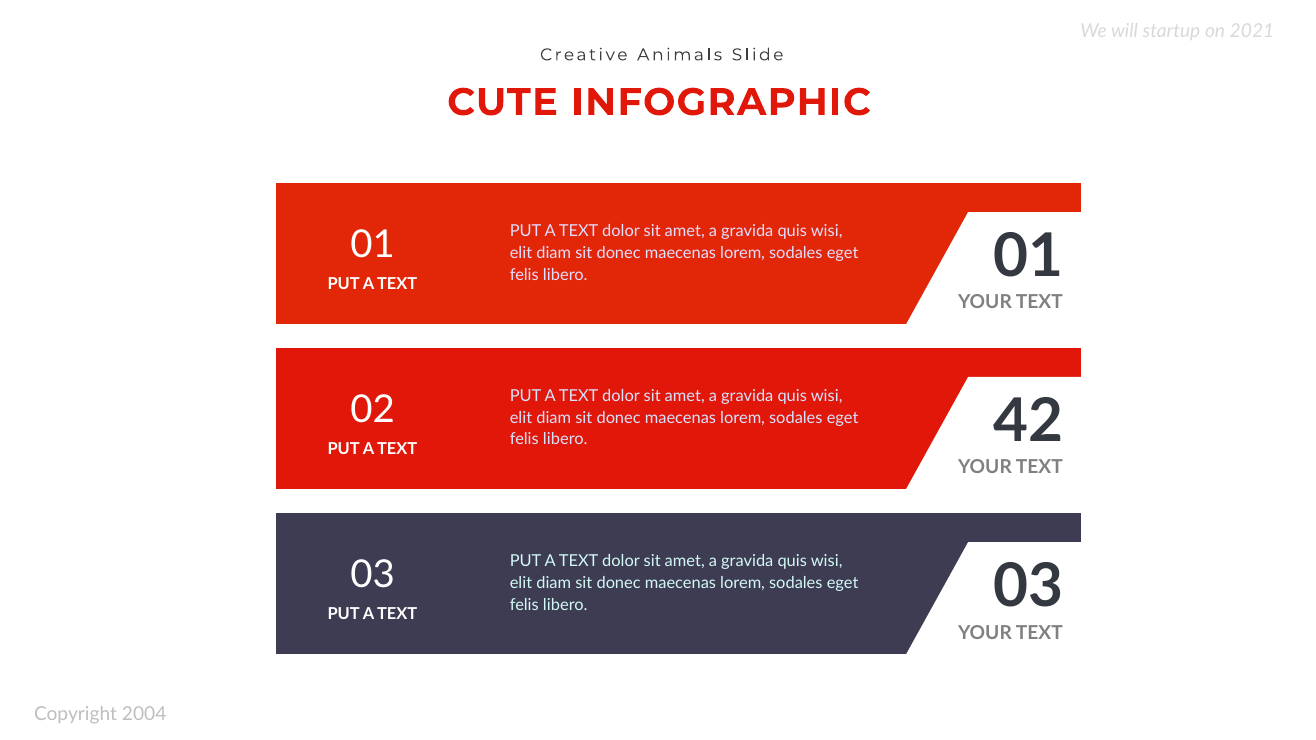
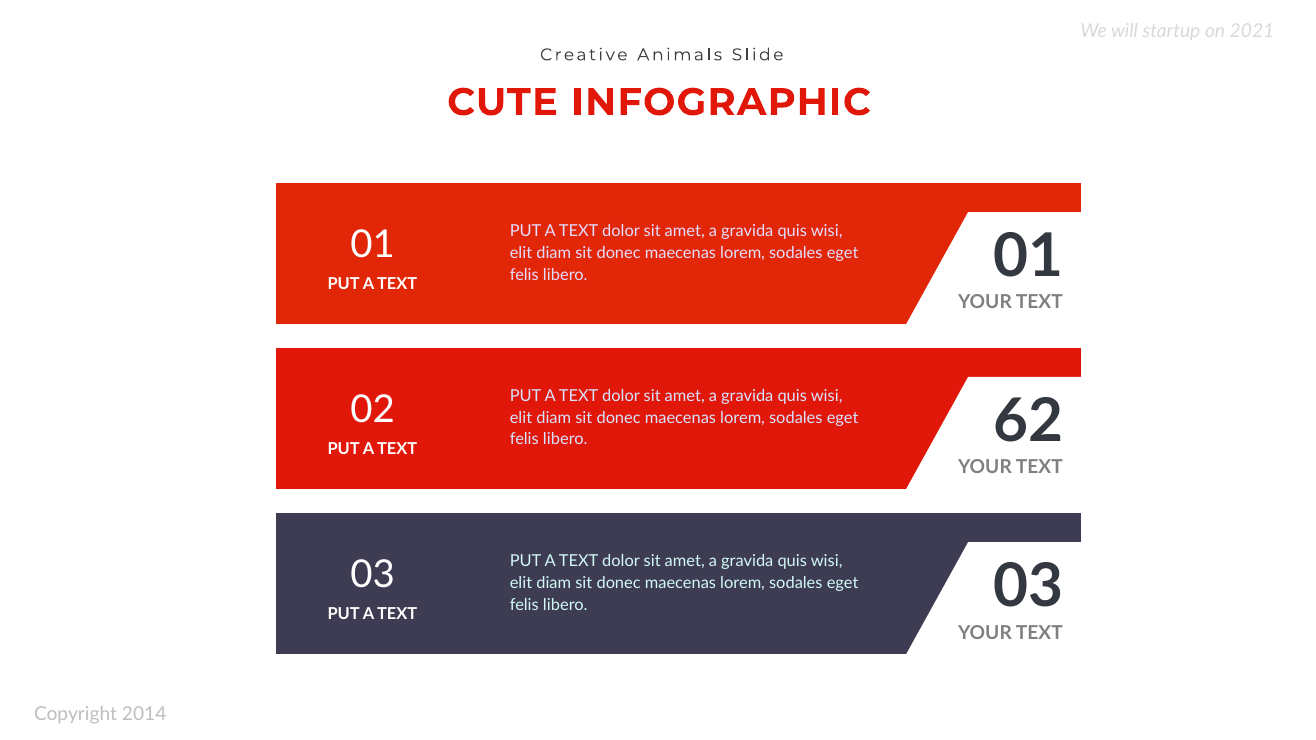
42: 42 -> 62
2004: 2004 -> 2014
